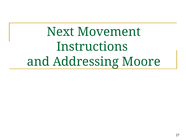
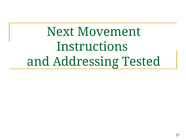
Moore: Moore -> Tested
